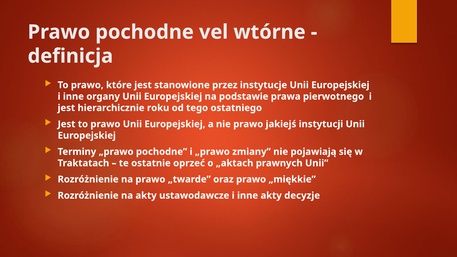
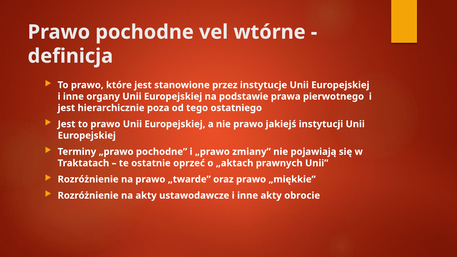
roku: roku -> poza
decyzje: decyzje -> obrocie
